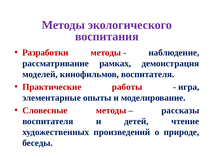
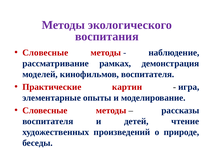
Разработки at (45, 53): Разработки -> Словесные
работы: работы -> картин
